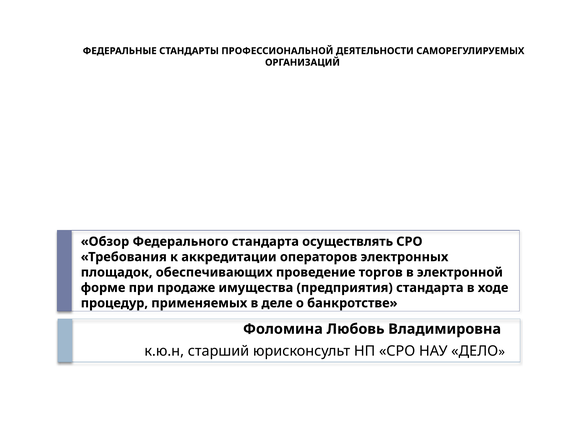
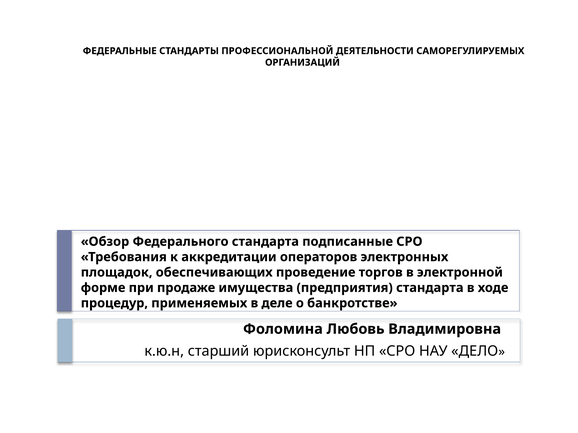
осуществлять: осуществлять -> подписанные
